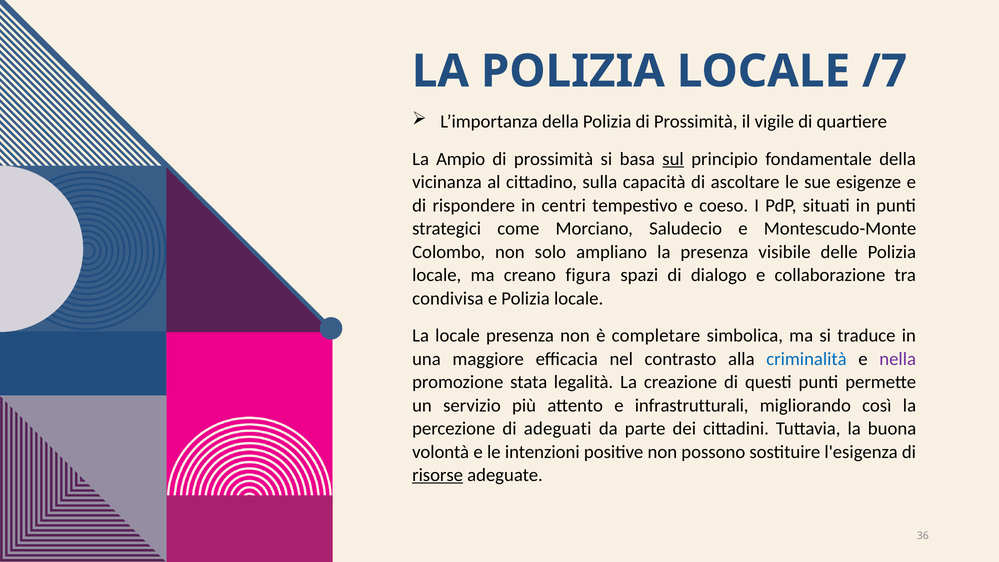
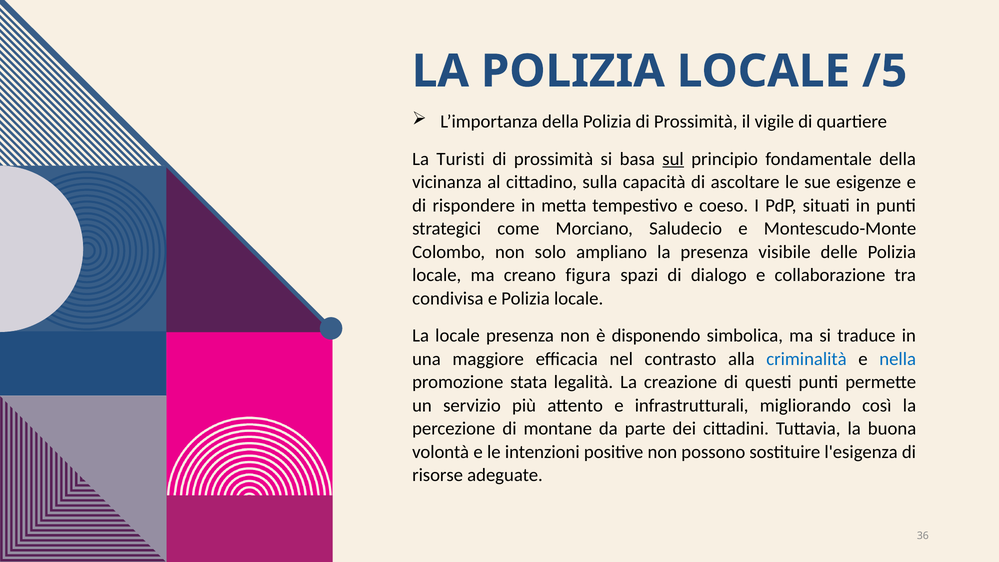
/7: /7 -> /5
Ampio: Ampio -> Turisti
centri: centri -> metta
completare: completare -> disponendo
nella colour: purple -> blue
adeguati: adeguati -> montane
risorse underline: present -> none
